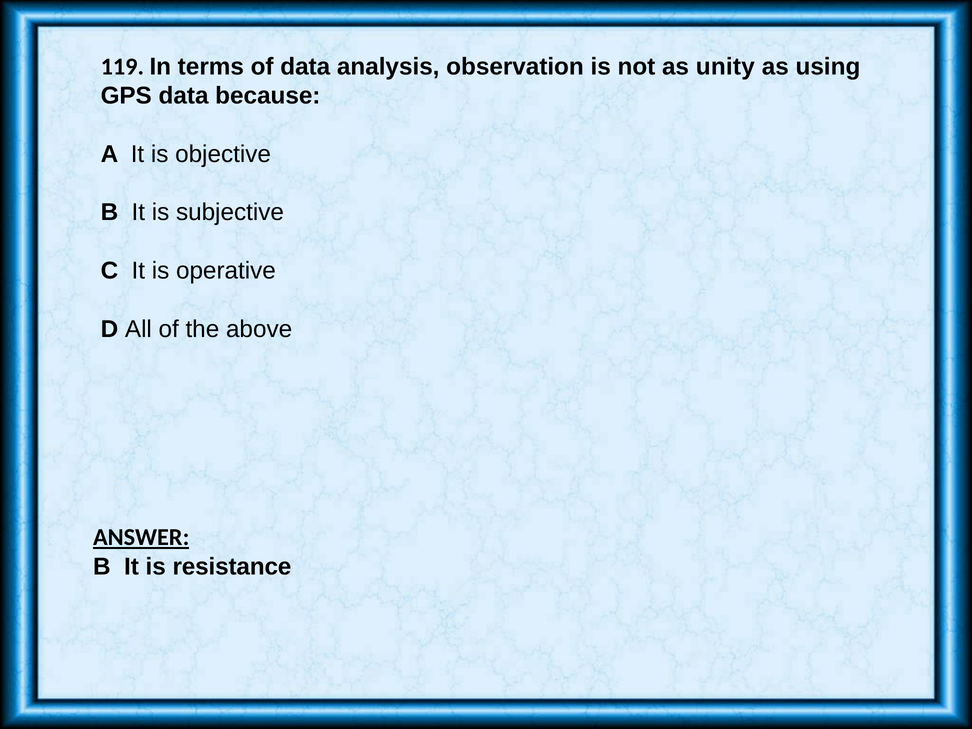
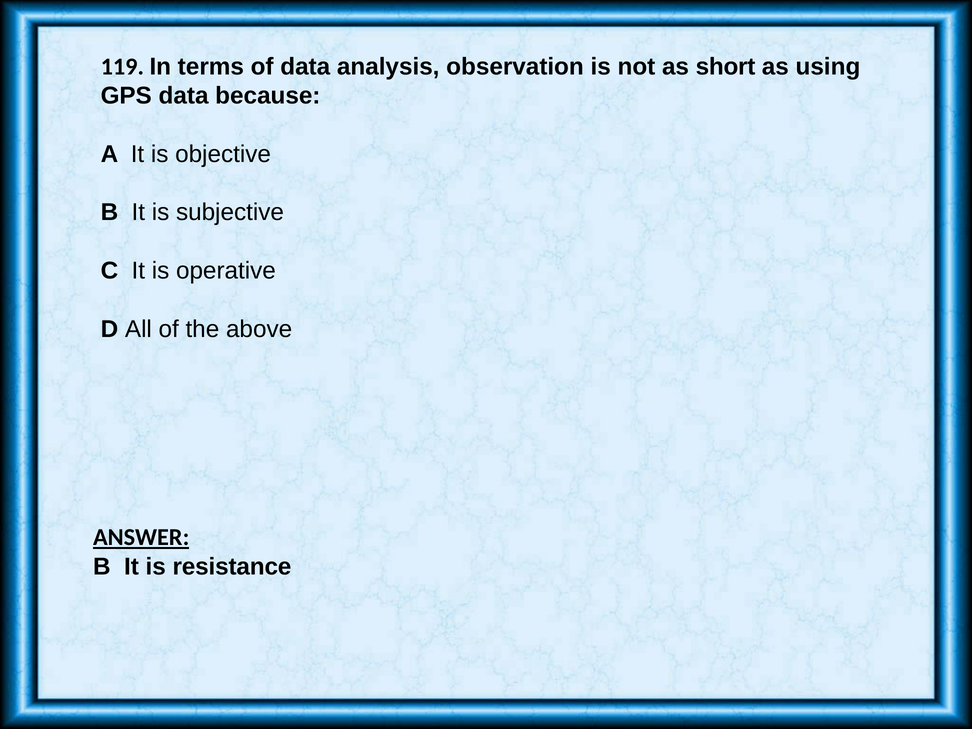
unity: unity -> short
